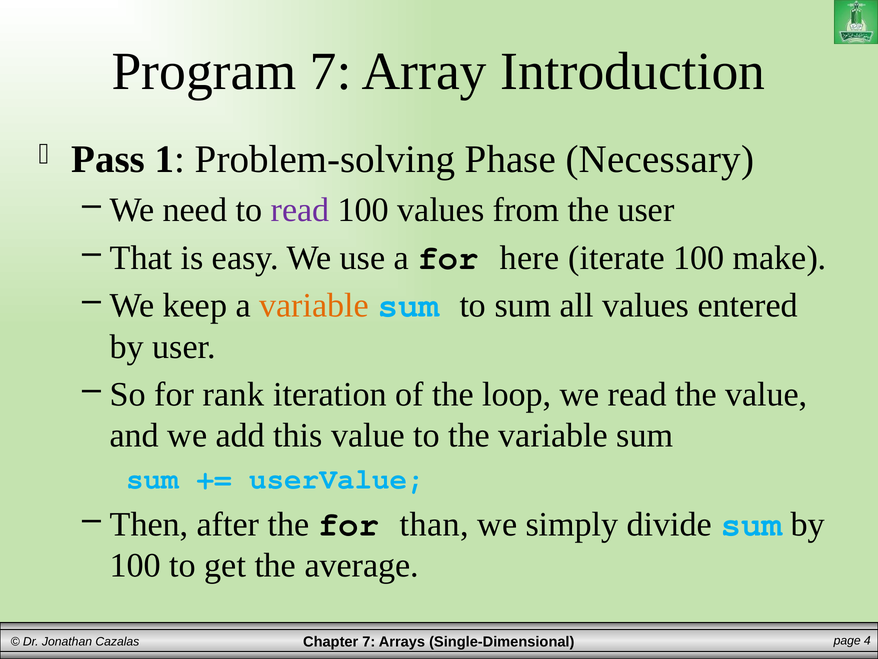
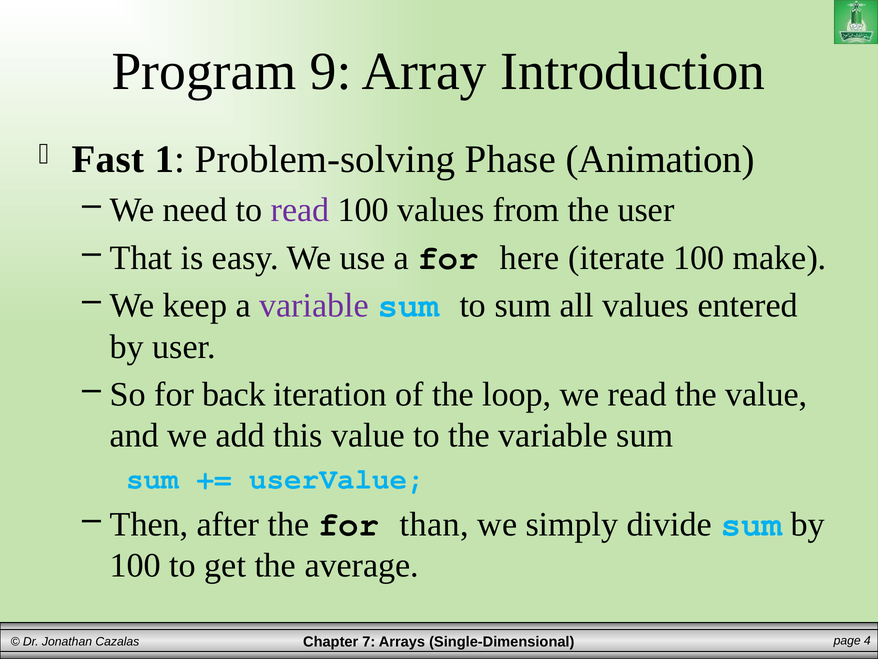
Program 7: 7 -> 9
Pass: Pass -> Fast
Necessary: Necessary -> Animation
variable at (314, 305) colour: orange -> purple
rank: rank -> back
